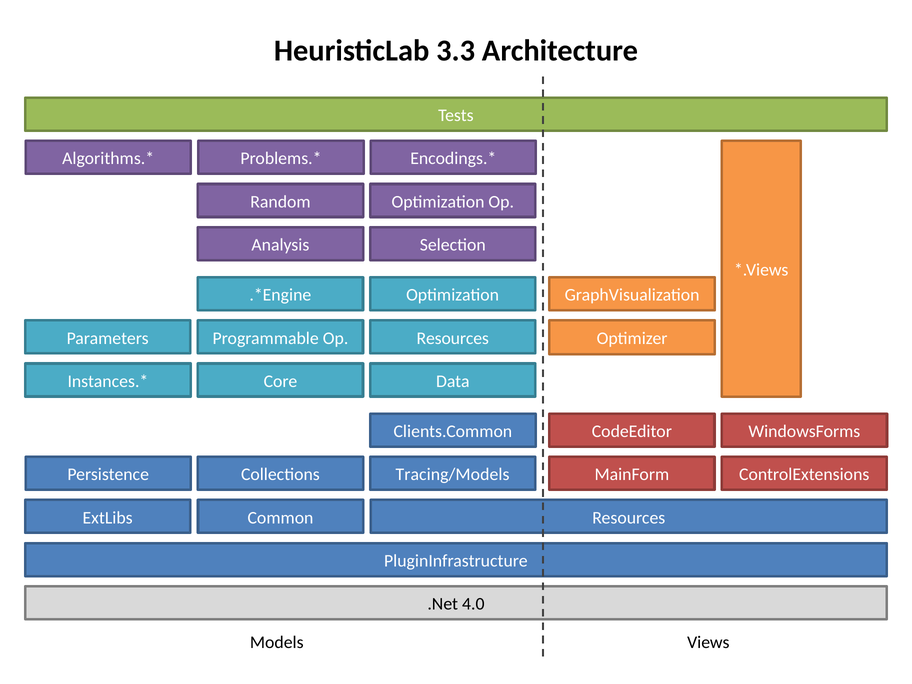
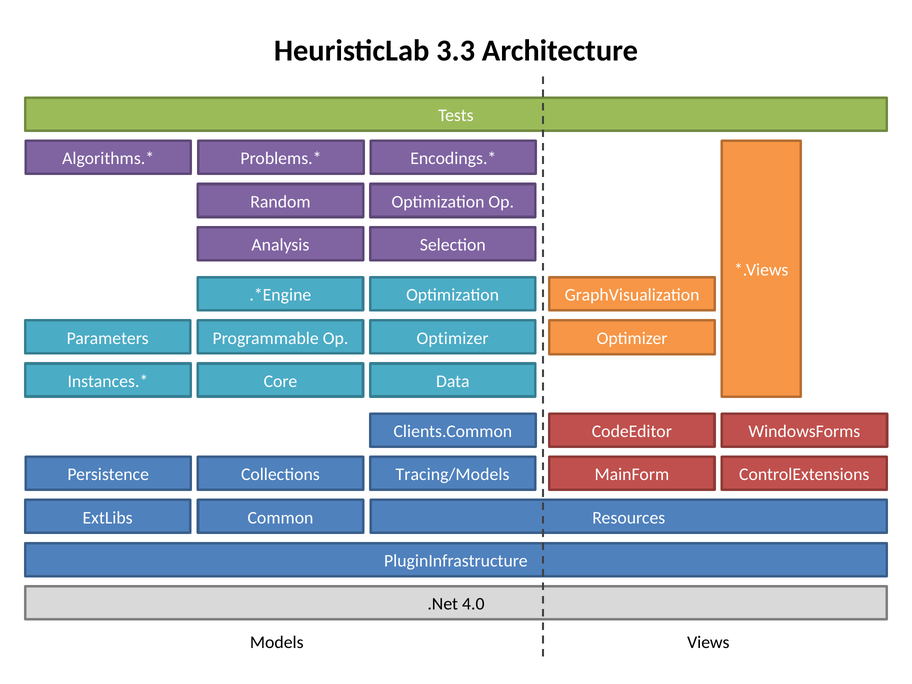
Parameters Resources: Resources -> Optimizer
